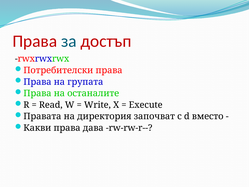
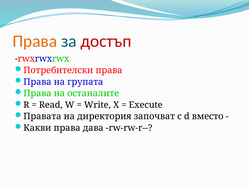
Права at (35, 41) colour: red -> orange
